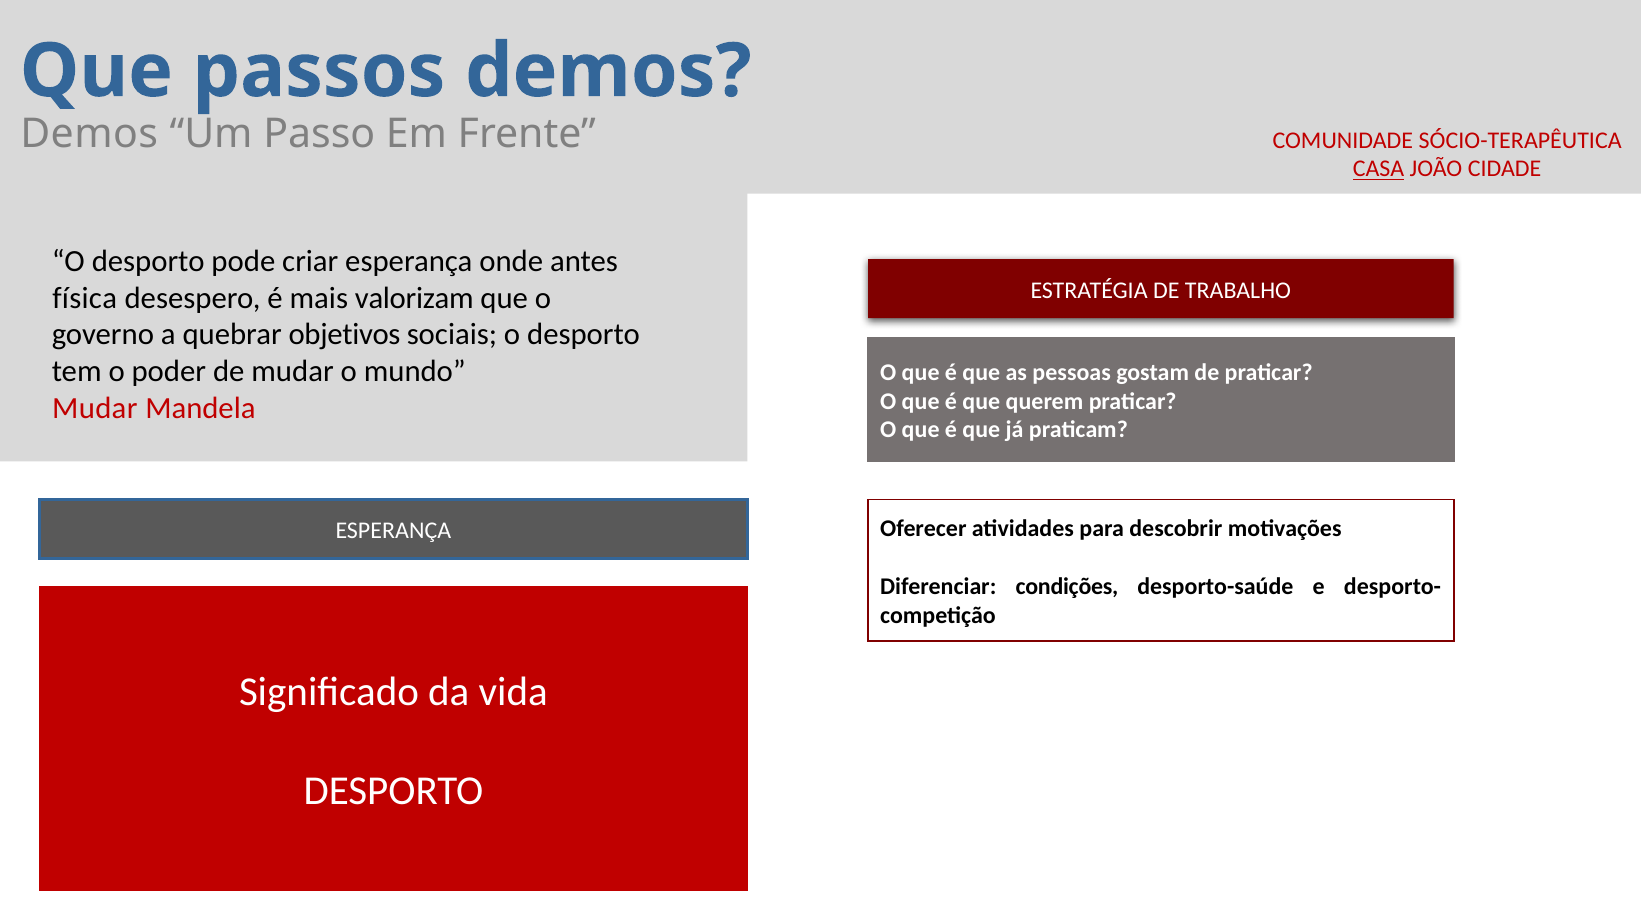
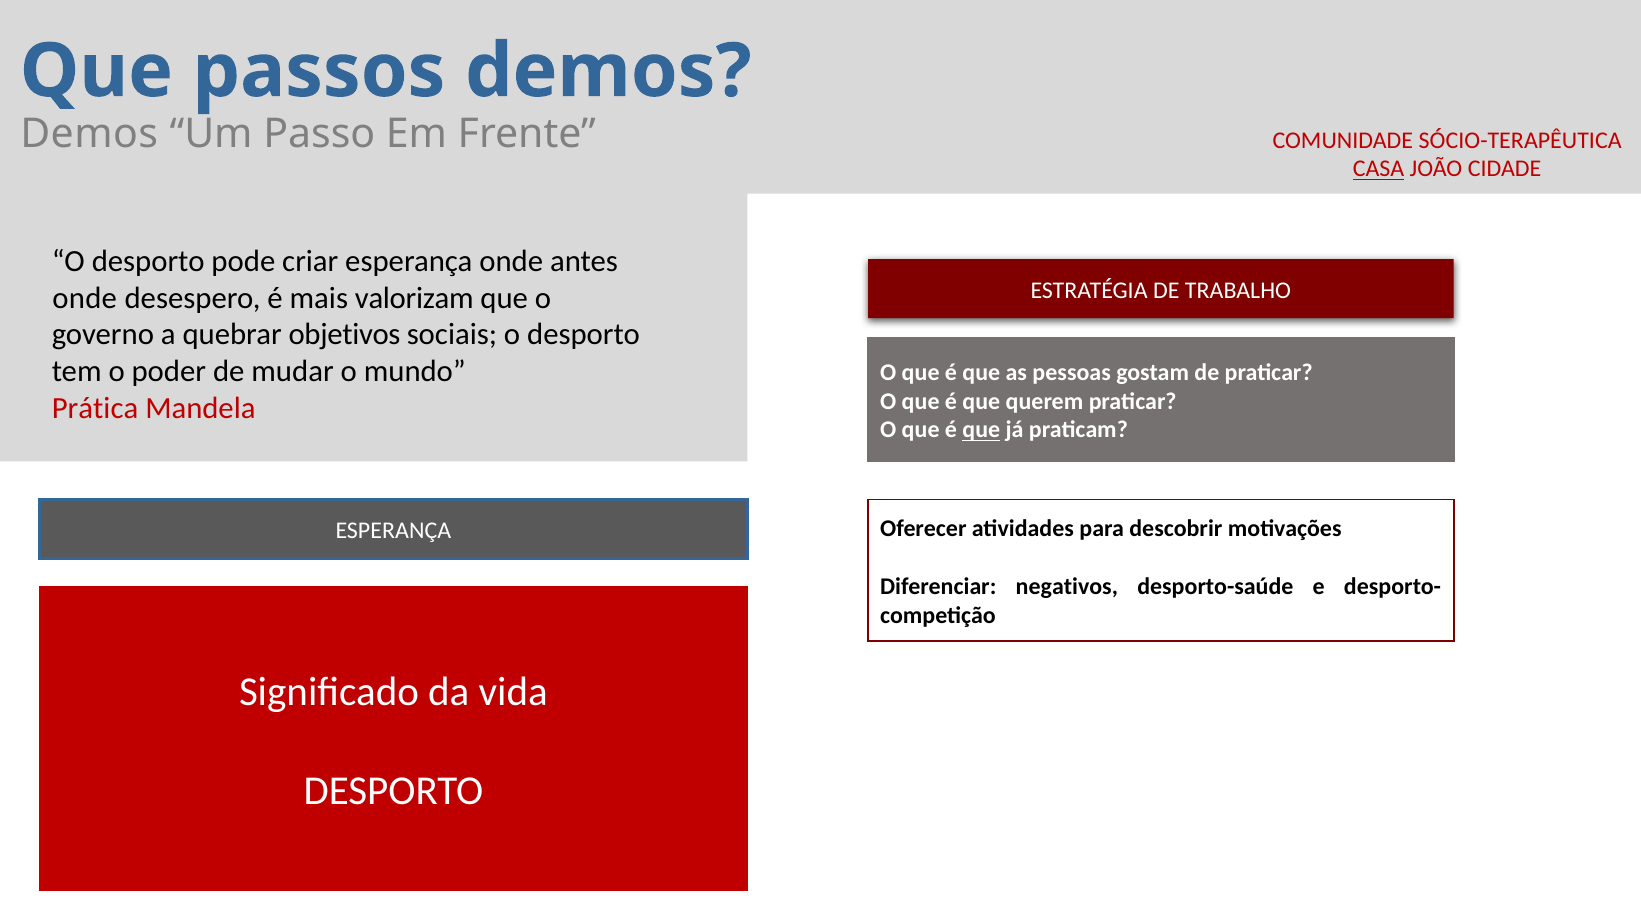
física at (85, 298): física -> onde
Mudar at (95, 409): Mudar -> Prática
que at (981, 430) underline: none -> present
condições: condições -> negativos
